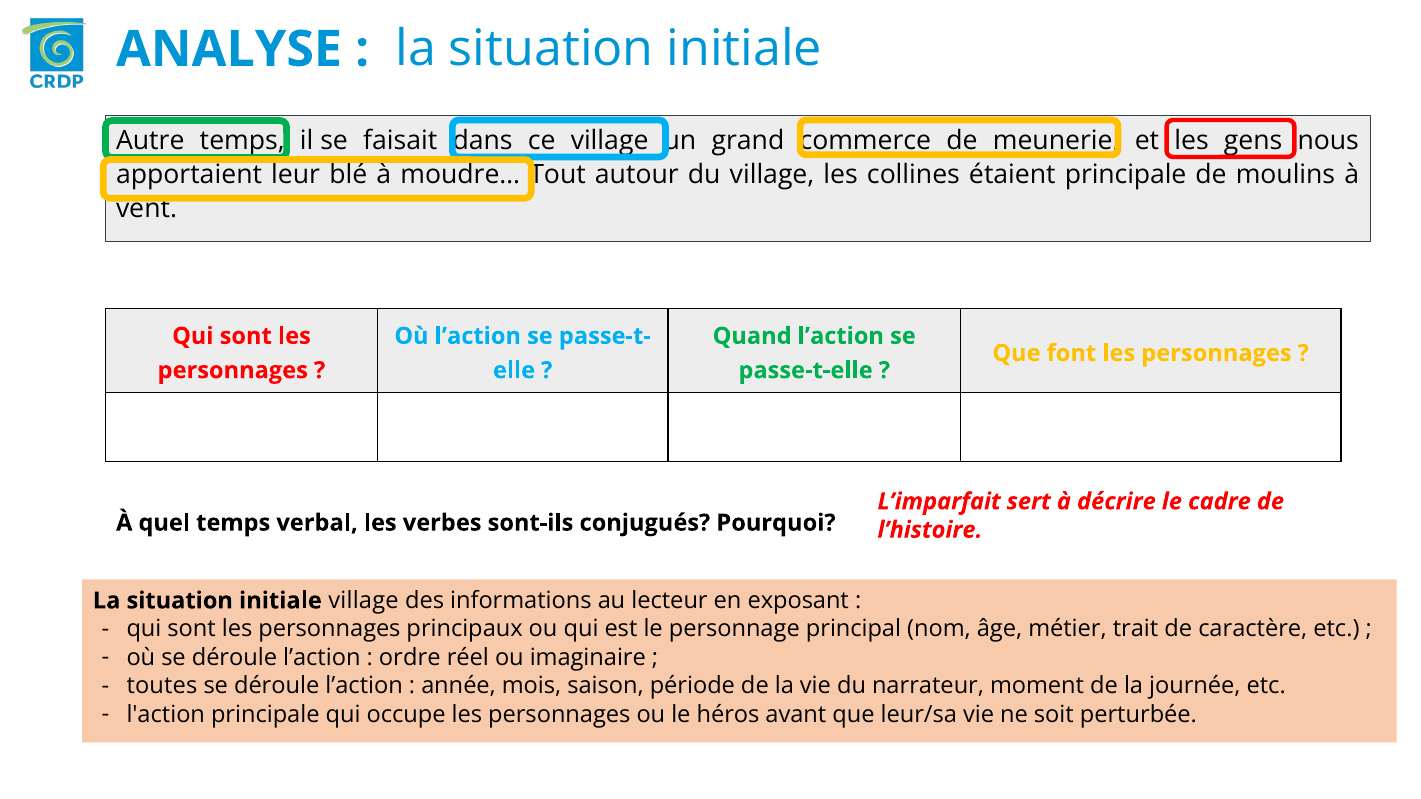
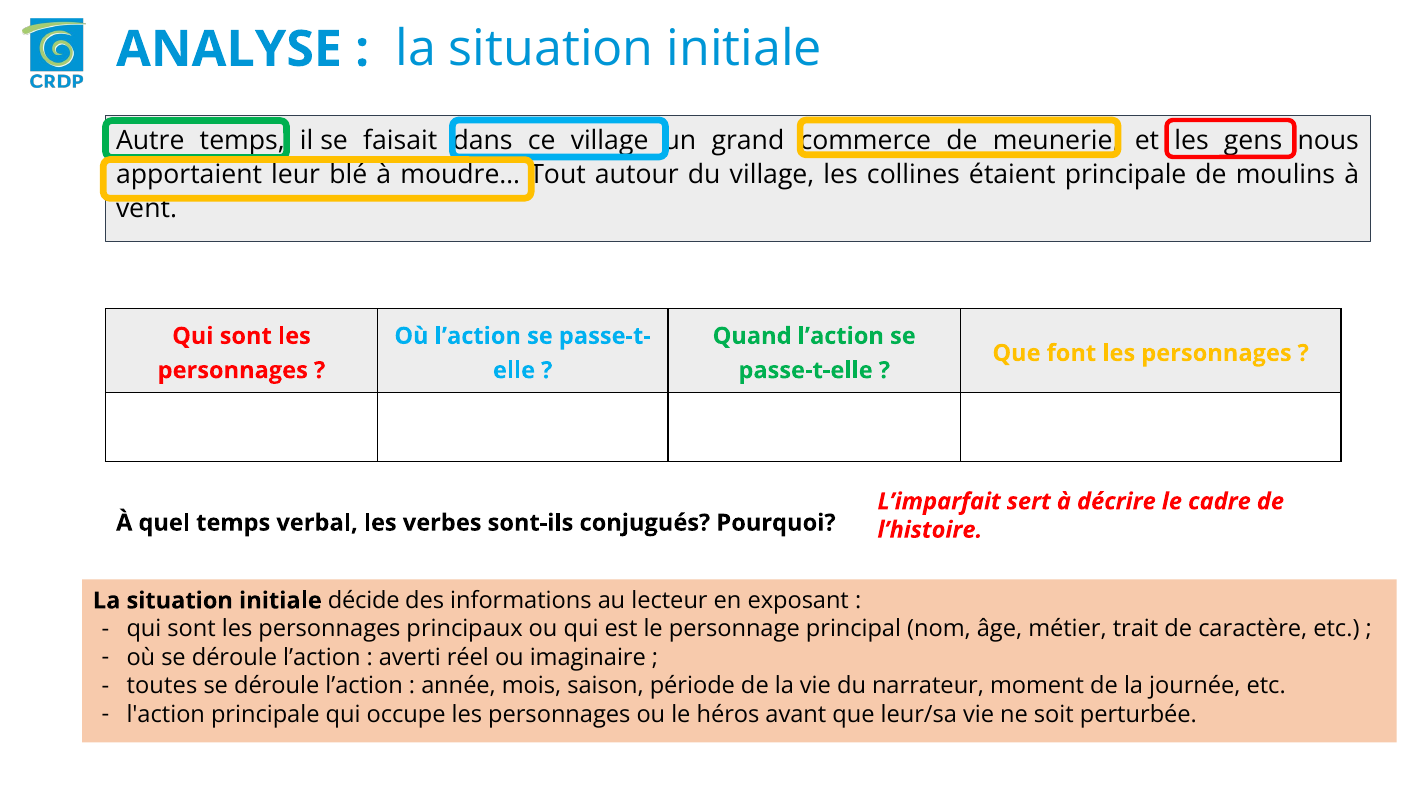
initiale village: village -> décide
ordre: ordre -> averti
